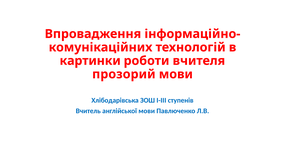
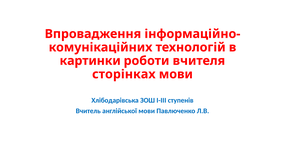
прозорий: прозорий -> сторінках
